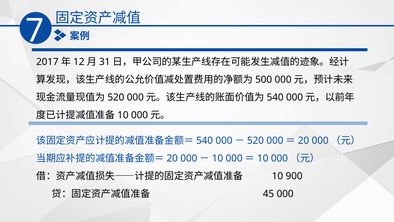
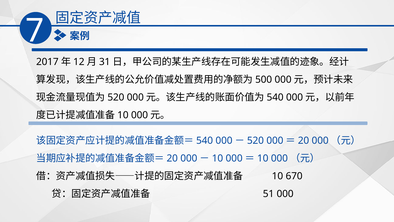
900: 900 -> 670
45: 45 -> 51
